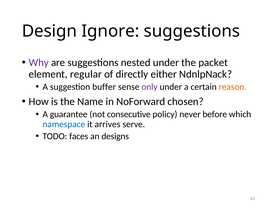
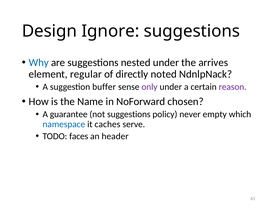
Why colour: purple -> blue
packet: packet -> arrives
either: either -> noted
reason colour: orange -> purple
not consecutive: consecutive -> suggestions
before: before -> empty
arrives: arrives -> caches
designs: designs -> header
